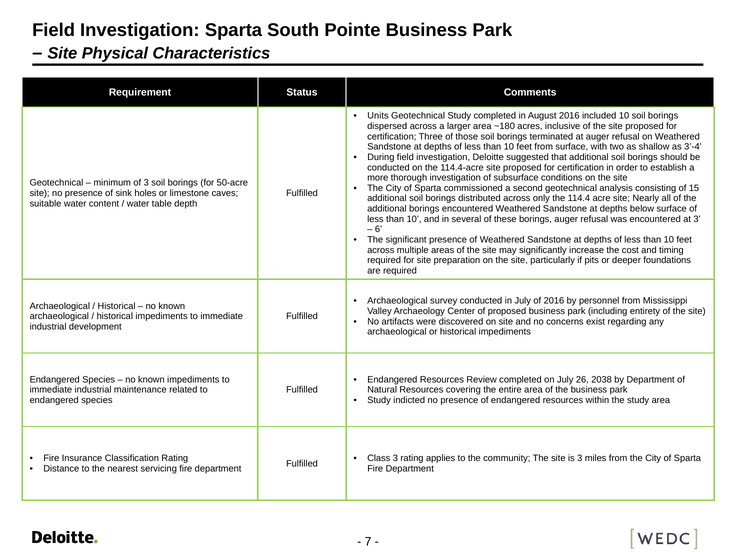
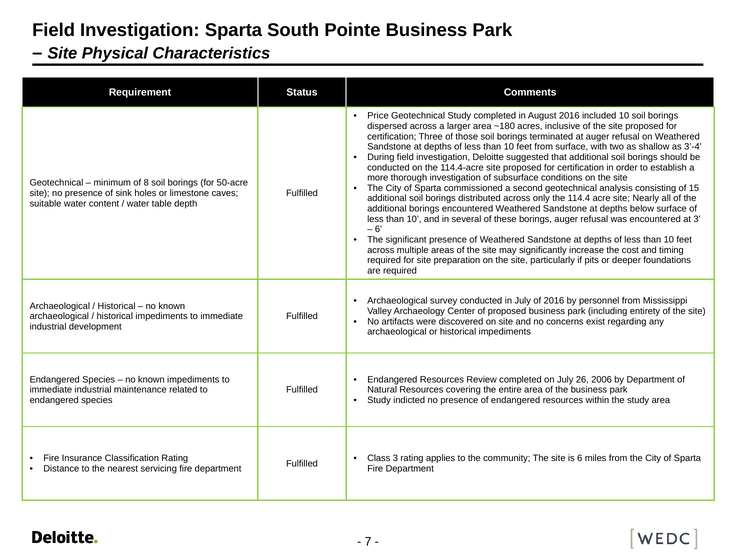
Units: Units -> Price
of 3: 3 -> 8
2038: 2038 -> 2006
is 3: 3 -> 6
